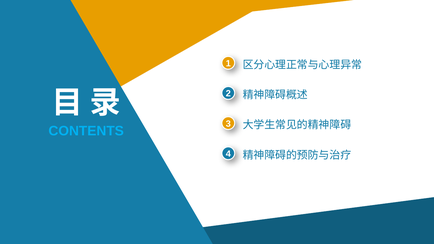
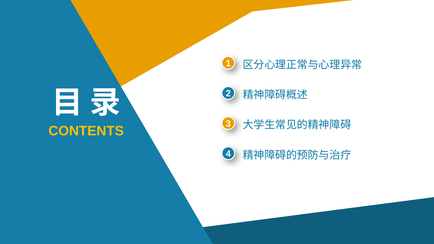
CONTENTS colour: light blue -> yellow
